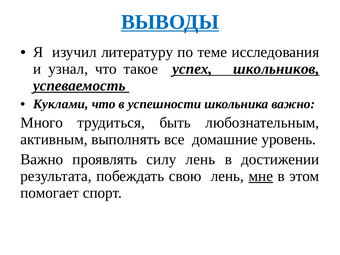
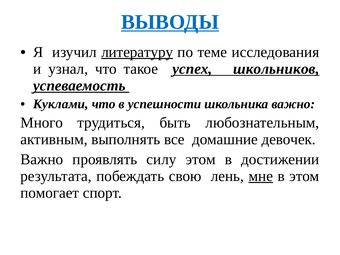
литературу underline: none -> present
уровень: уровень -> девочек
силу лень: лень -> этом
